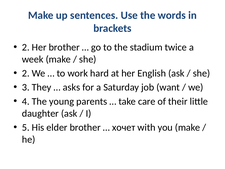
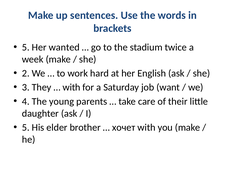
2 at (26, 47): 2 -> 5
Her brother: brother -> wanted
asks at (71, 87): asks -> with
